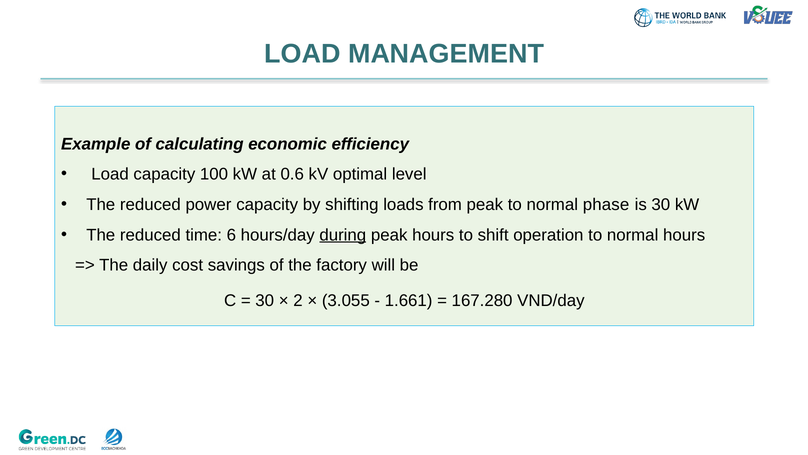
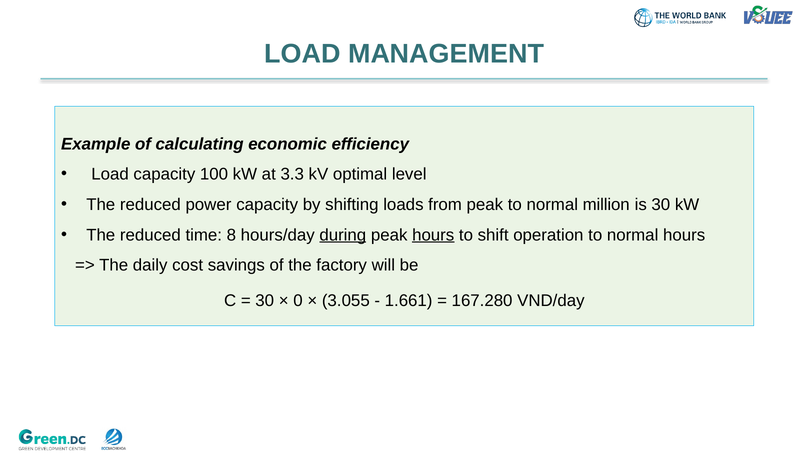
0.6: 0.6 -> 3.3
phase: phase -> million
6: 6 -> 8
hours at (433, 235) underline: none -> present
2: 2 -> 0
